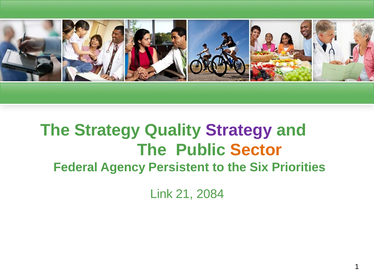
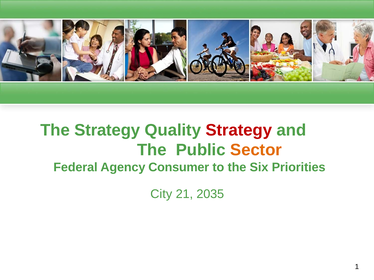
Strategy at (239, 130) colour: purple -> red
Persistent: Persistent -> Consumer
Link: Link -> City
2084: 2084 -> 2035
